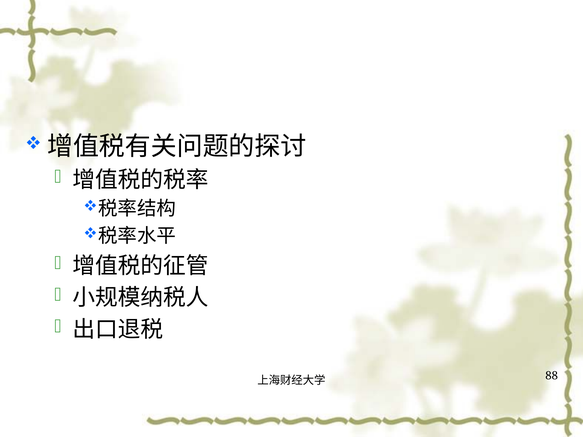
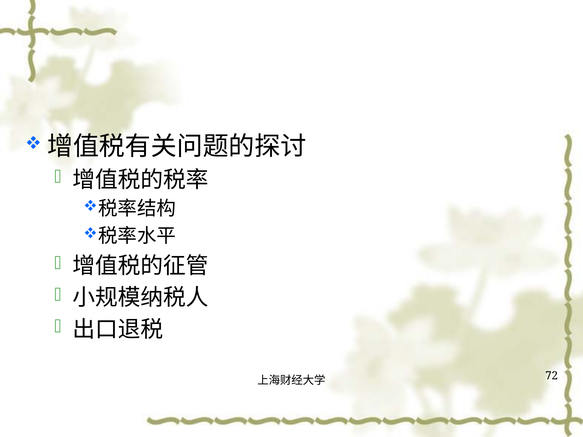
88: 88 -> 72
